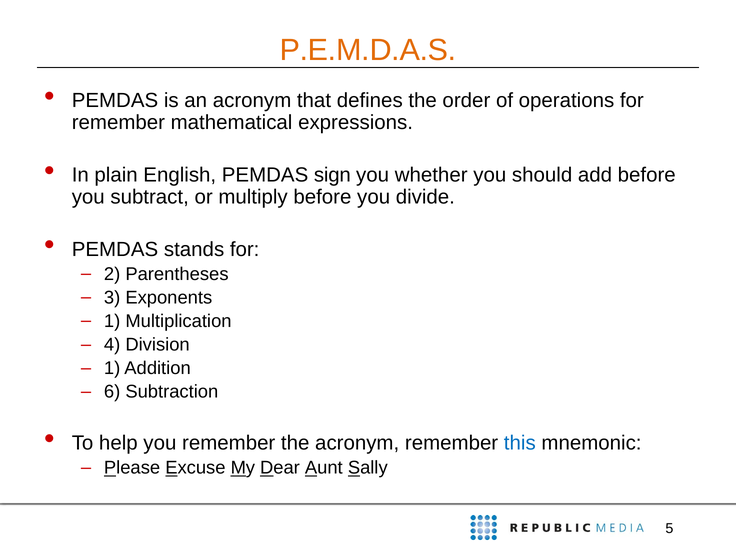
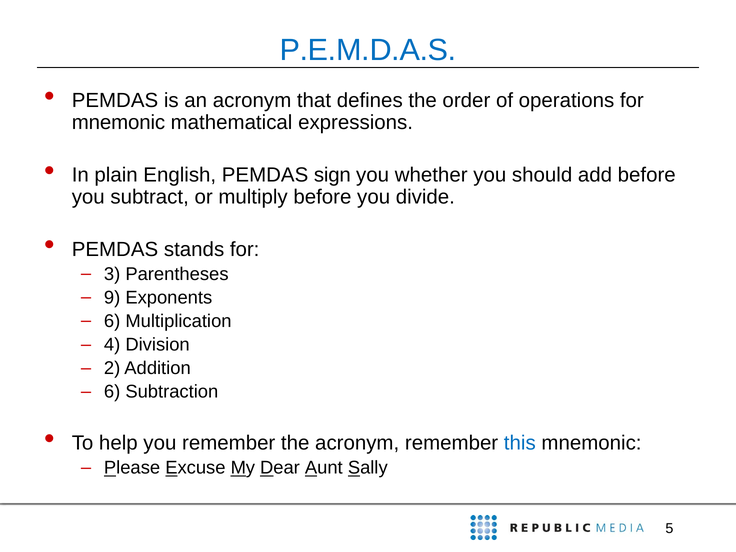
P.E.M.D.A.S colour: orange -> blue
remember at (118, 123): remember -> mnemonic
2: 2 -> 3
3: 3 -> 9
1 at (112, 321): 1 -> 6
1 at (112, 368): 1 -> 2
